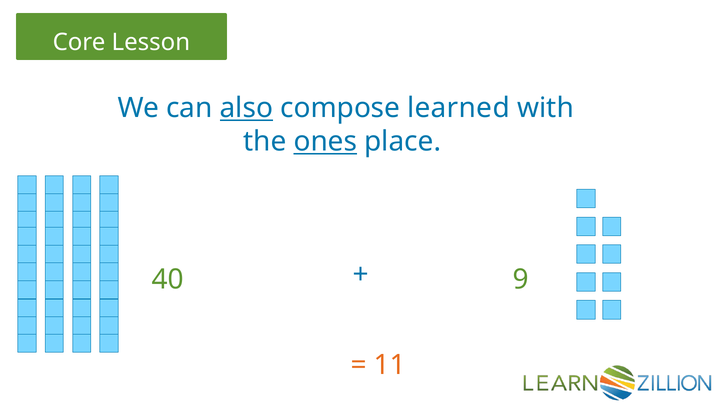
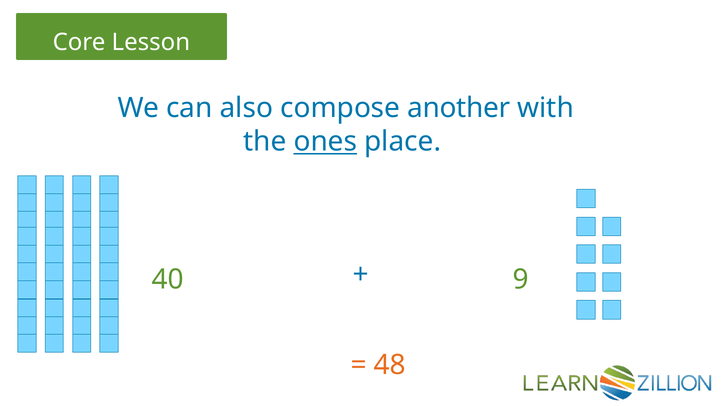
also underline: present -> none
learned: learned -> another
11: 11 -> 48
